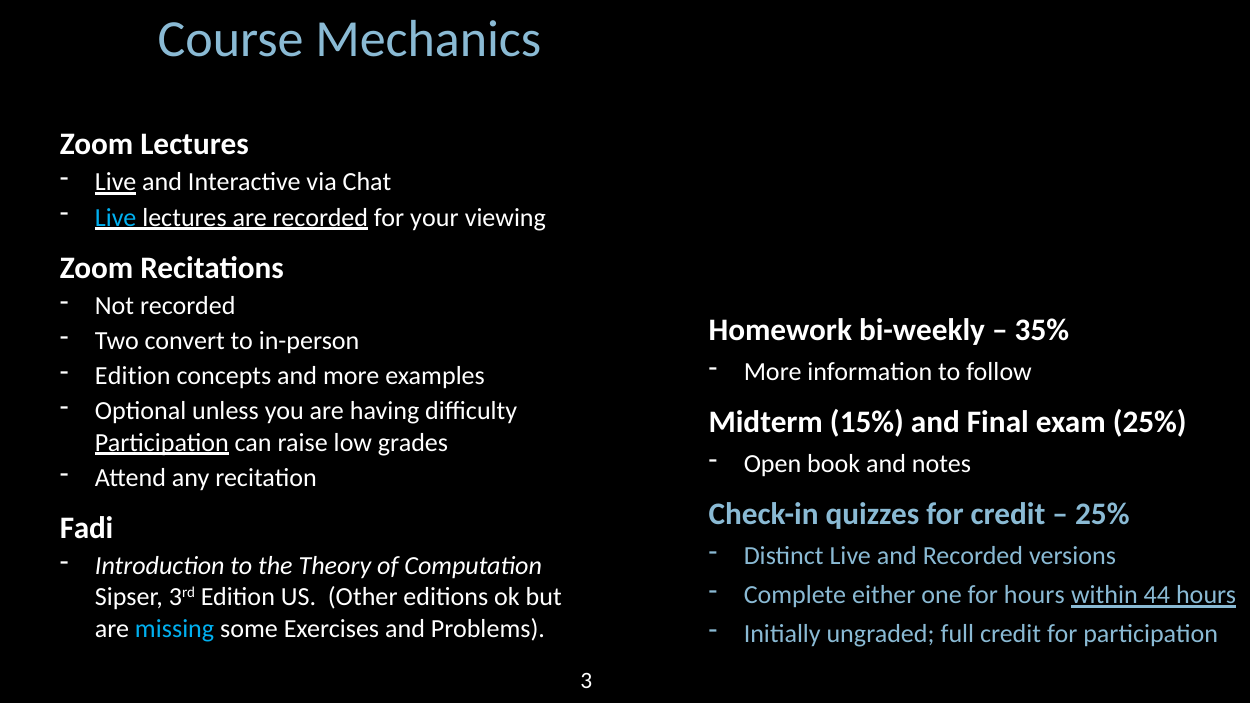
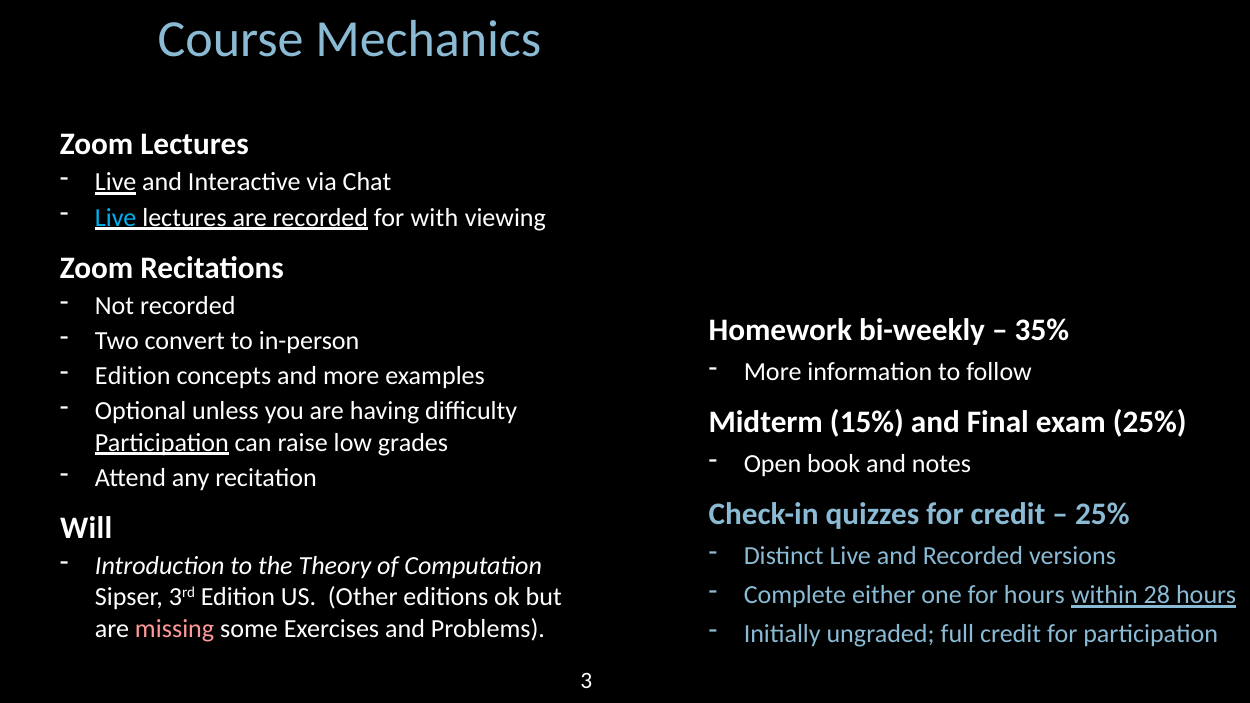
your: your -> with
Fadi: Fadi -> Will
44: 44 -> 28
missing colour: light blue -> pink
